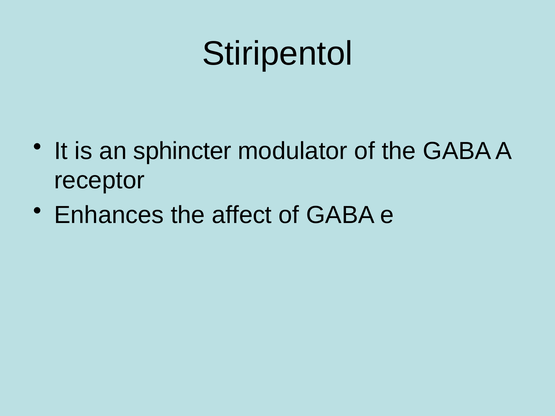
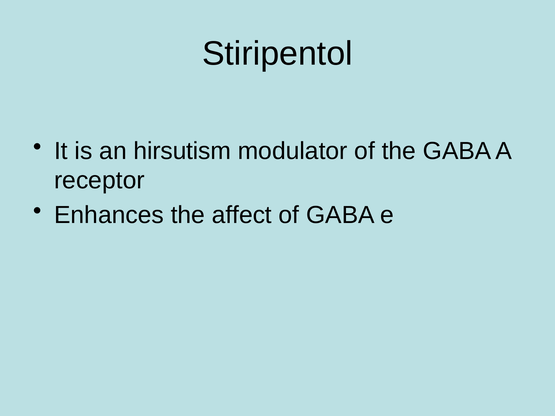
sphincter: sphincter -> hirsutism
